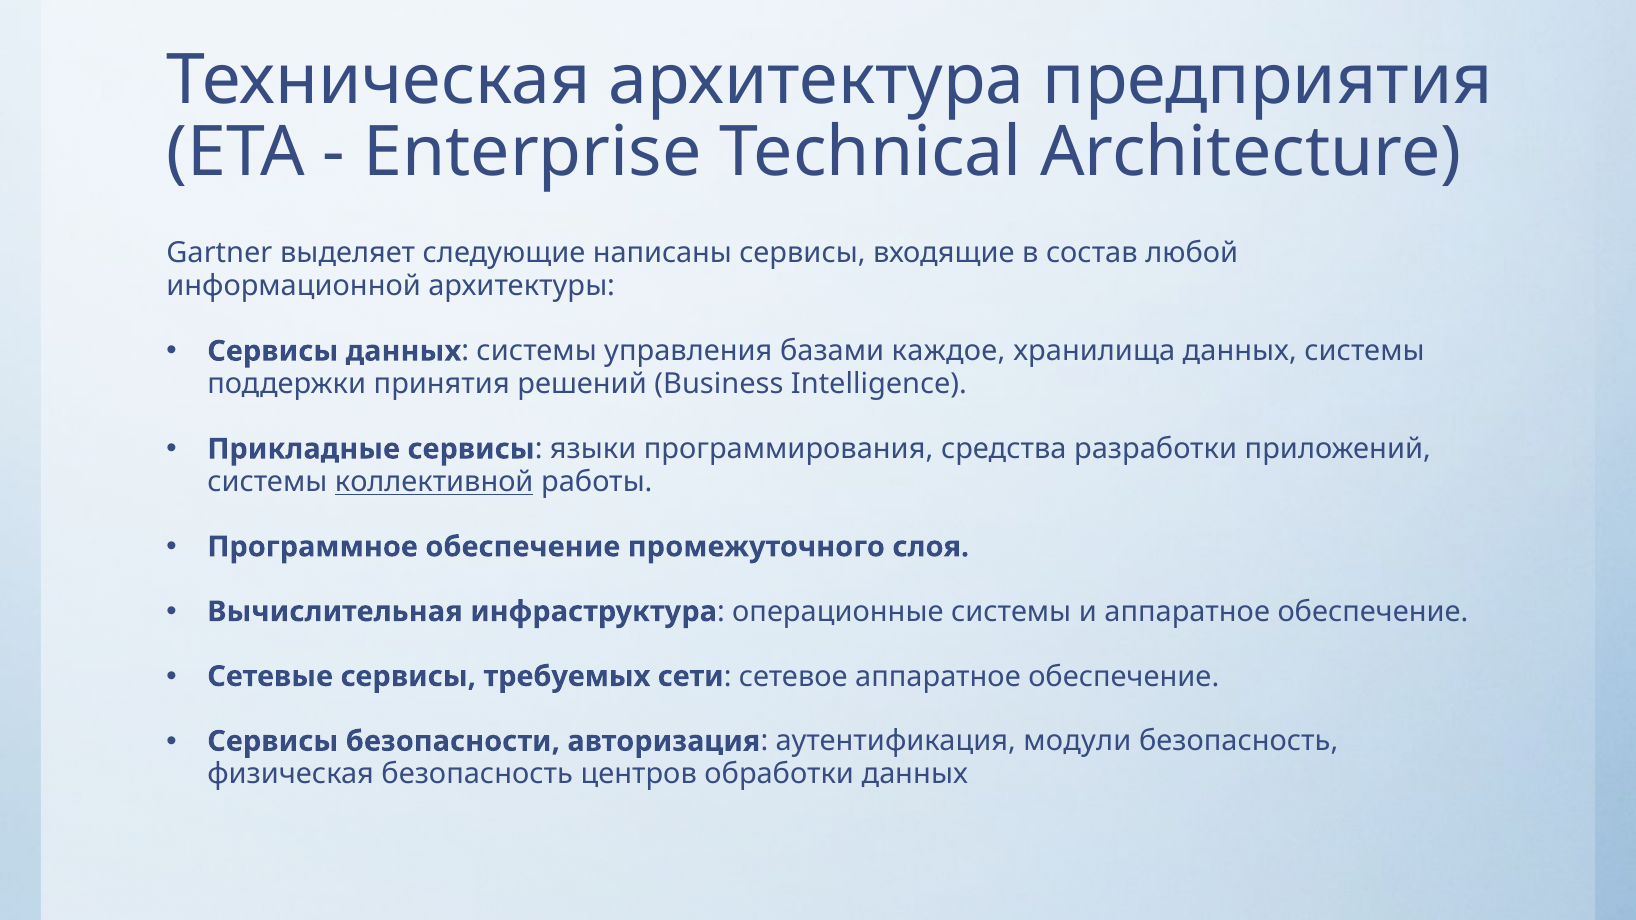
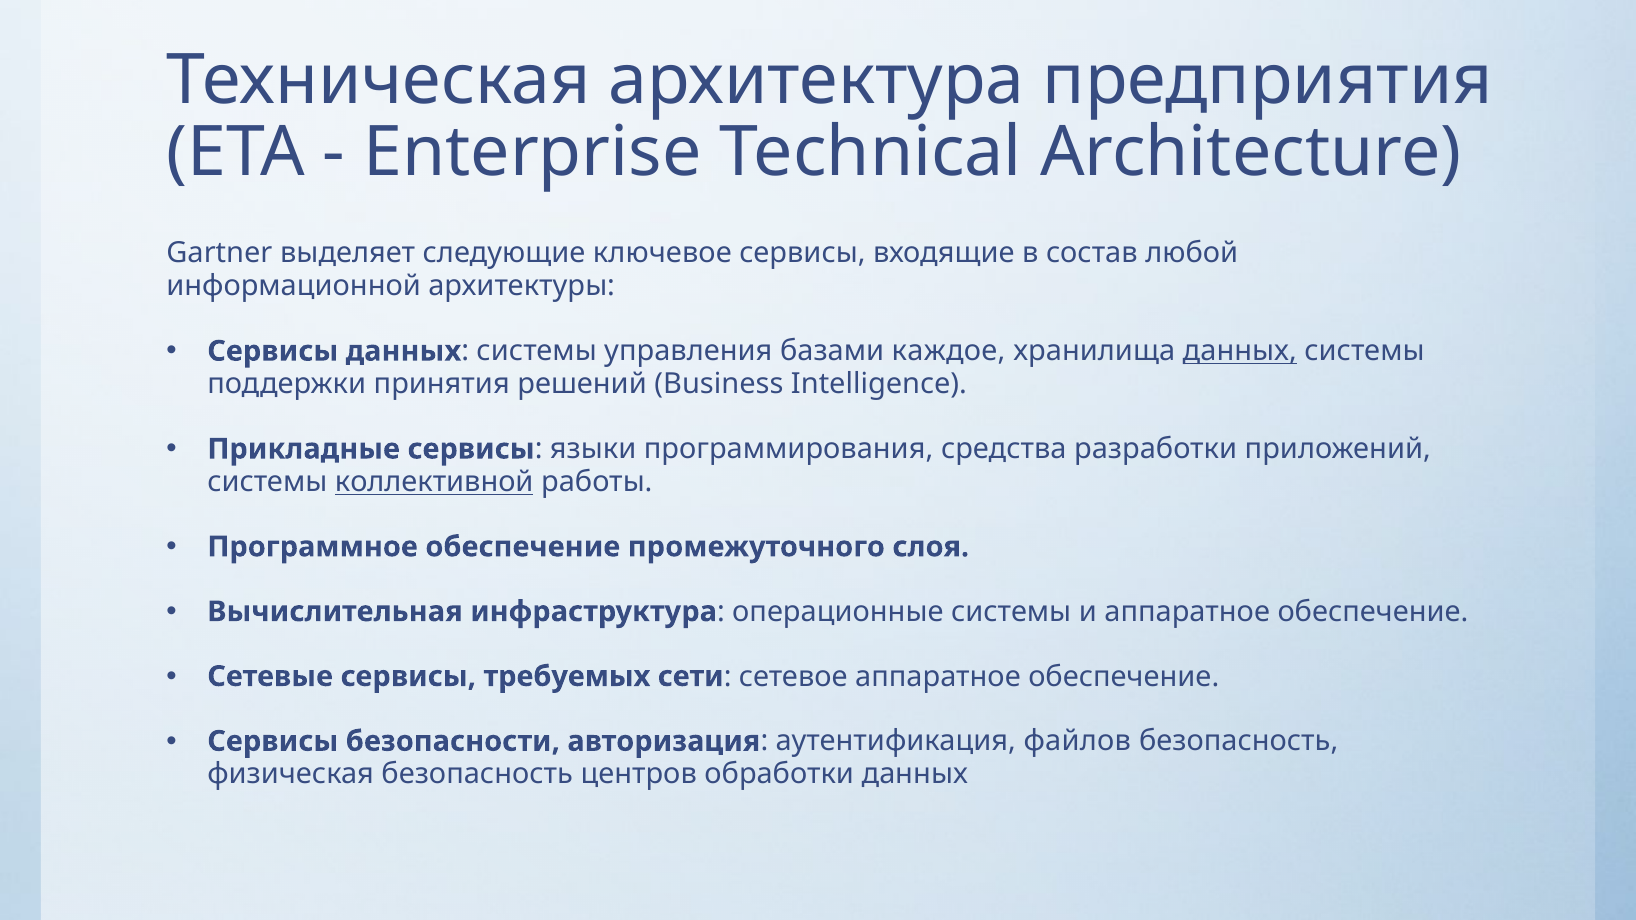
написаны: написаны -> ключевое
данных at (1240, 351) underline: none -> present
модули: модули -> файлов
